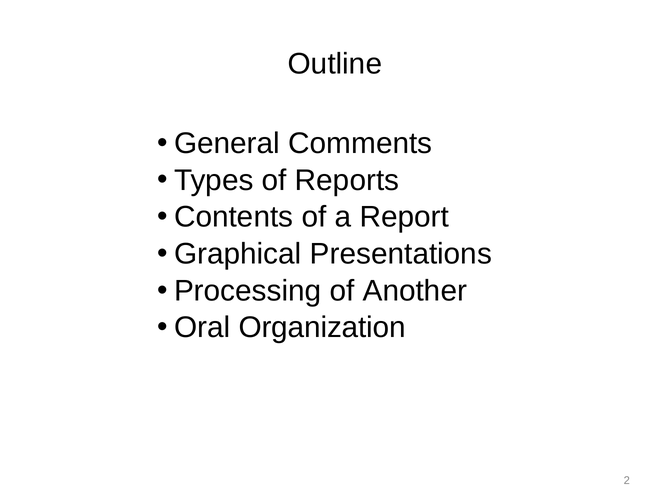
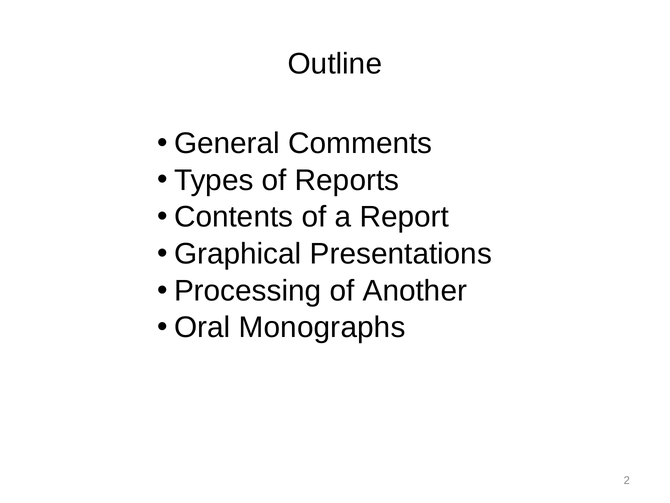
Organization: Organization -> Monographs
